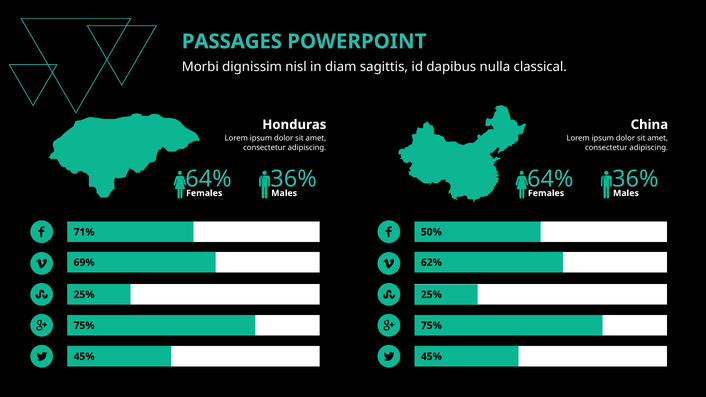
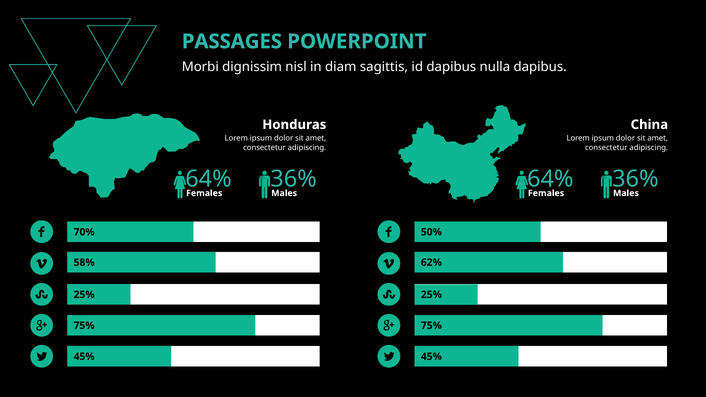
nulla classical: classical -> dapibus
71%: 71% -> 70%
69%: 69% -> 58%
